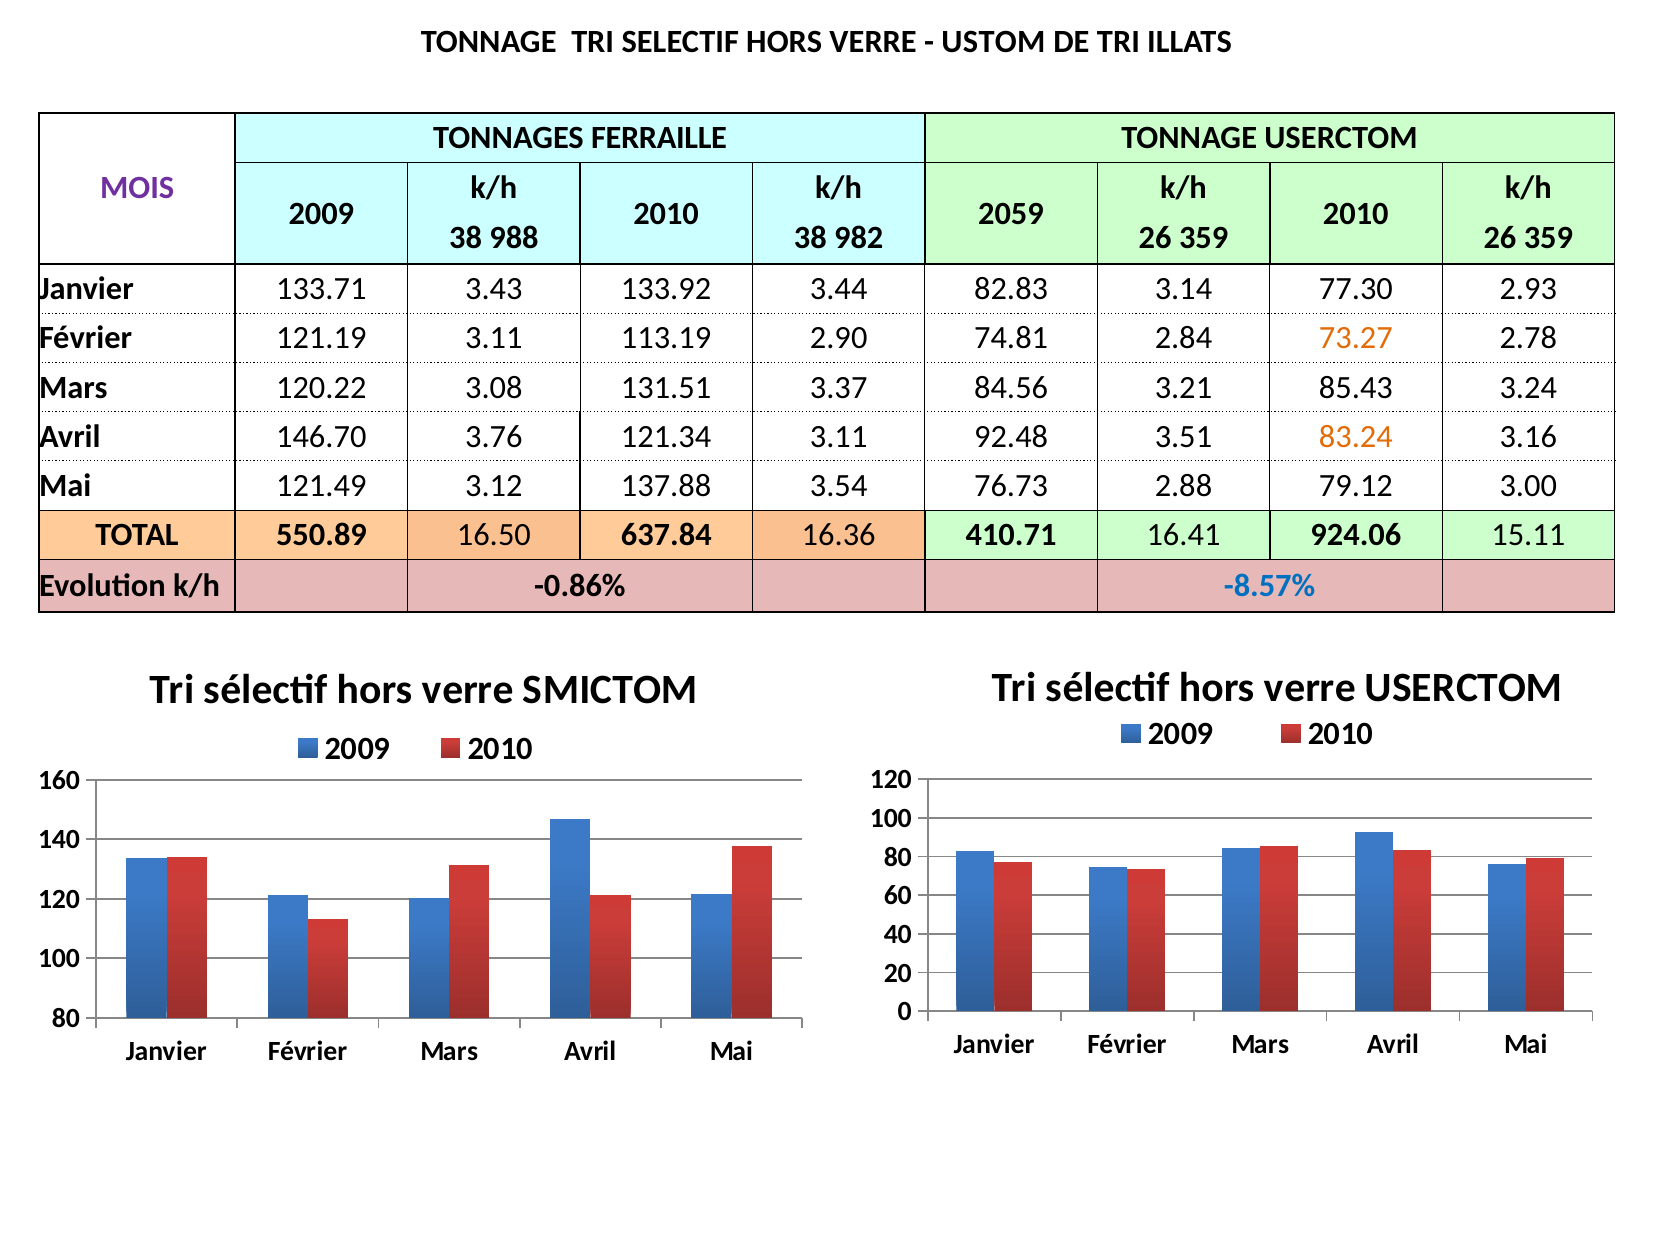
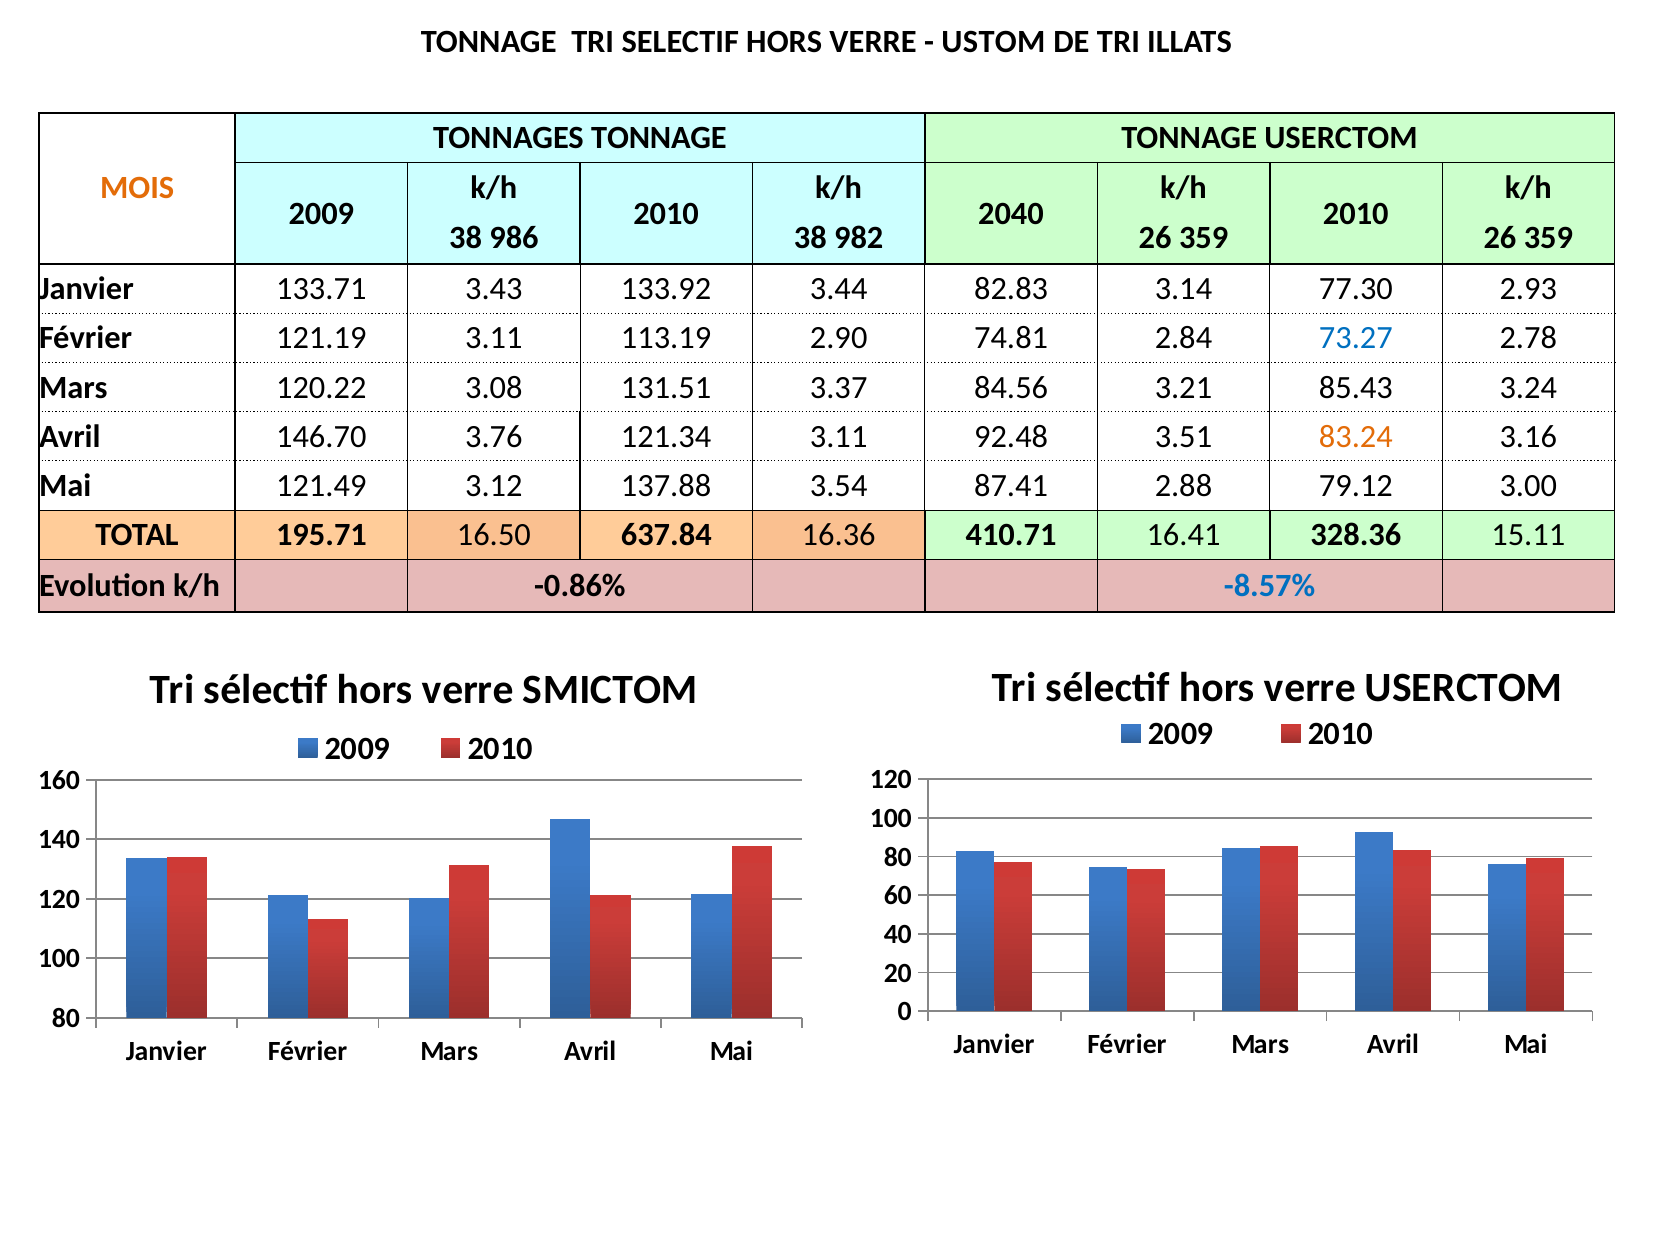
TONNAGES FERRAILLE: FERRAILLE -> TONNAGE
MOIS colour: purple -> orange
2059: 2059 -> 2040
988: 988 -> 986
73.27 colour: orange -> blue
76.73: 76.73 -> 87.41
550.89: 550.89 -> 195.71
924.06: 924.06 -> 328.36
